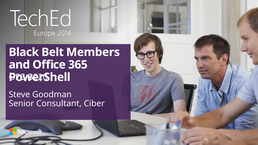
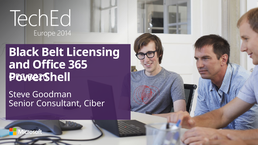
Members: Members -> Licensing
